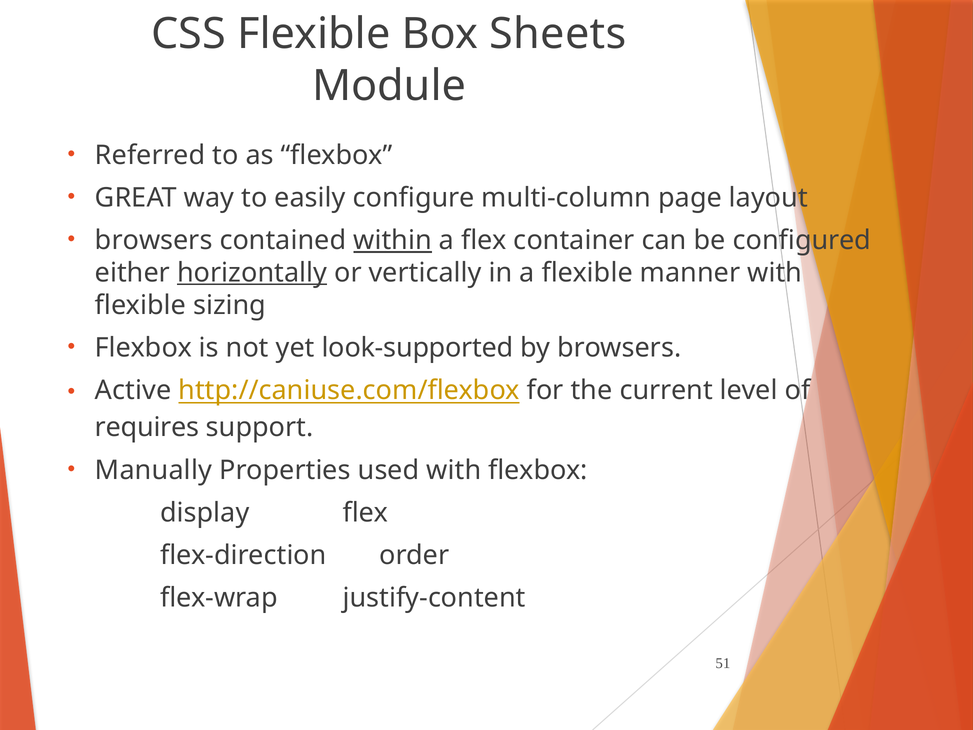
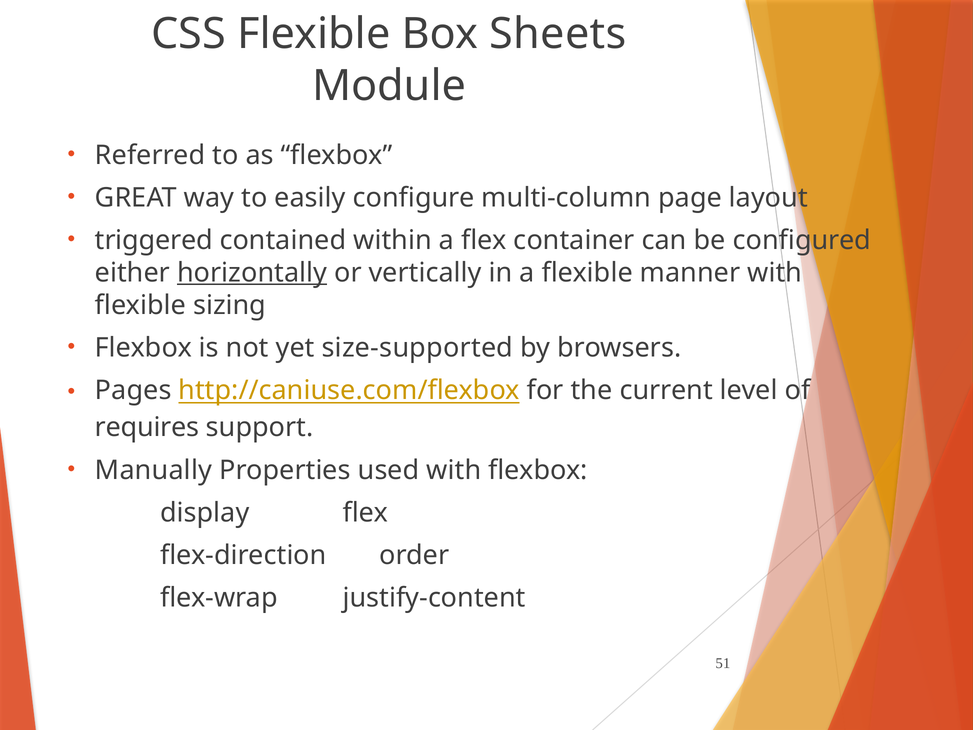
browsers at (154, 240): browsers -> triggered
within underline: present -> none
look-supported: look-supported -> size-supported
Active: Active -> Pages
